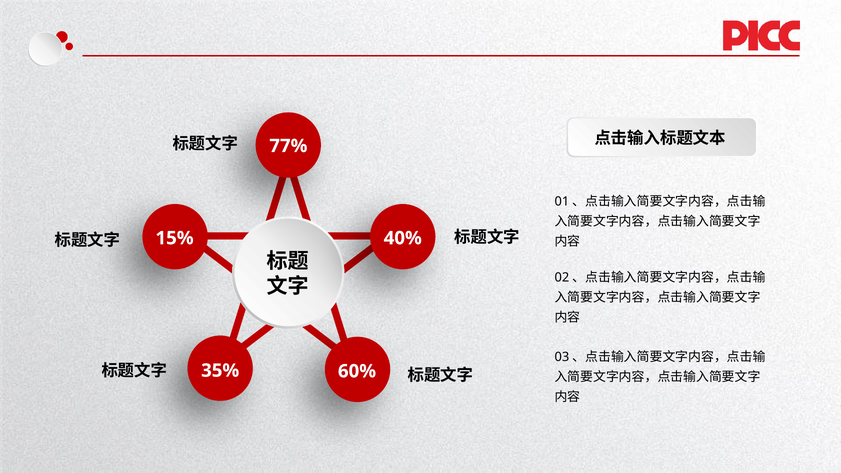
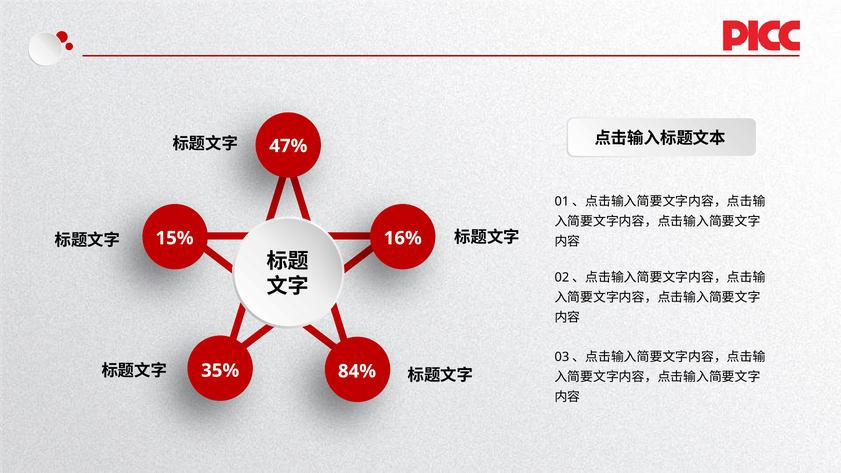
77%: 77% -> 47%
40%: 40% -> 16%
60%: 60% -> 84%
